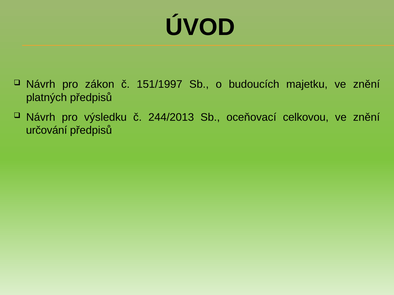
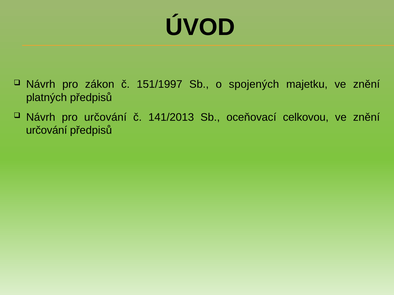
budoucích: budoucích -> spojených
pro výsledku: výsledku -> určování
244/2013: 244/2013 -> 141/2013
